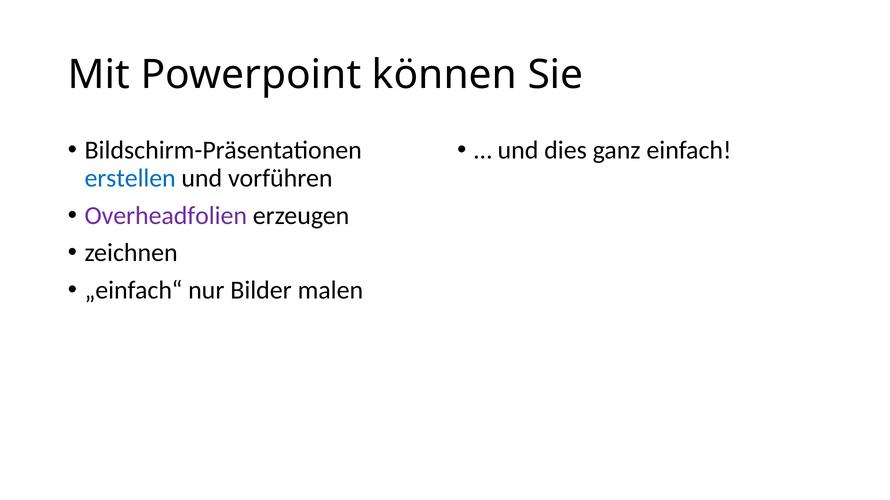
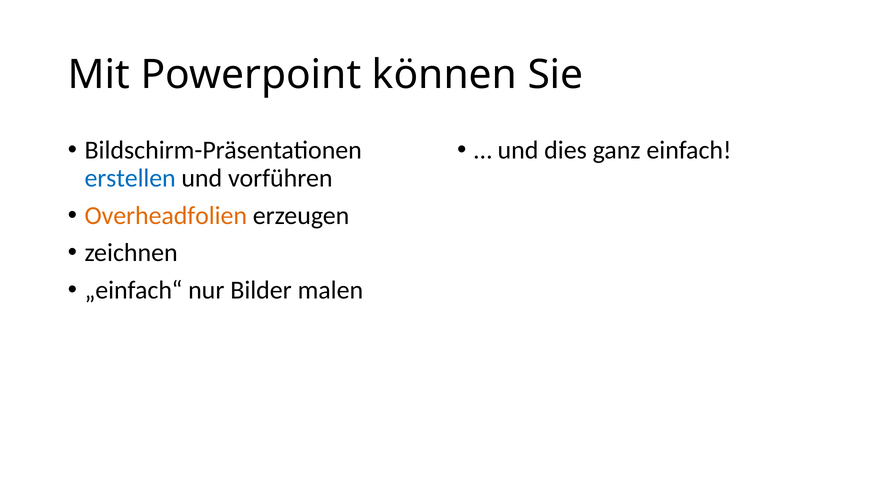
Overheadfolien colour: purple -> orange
